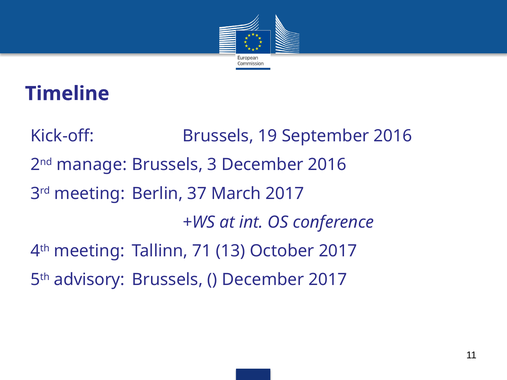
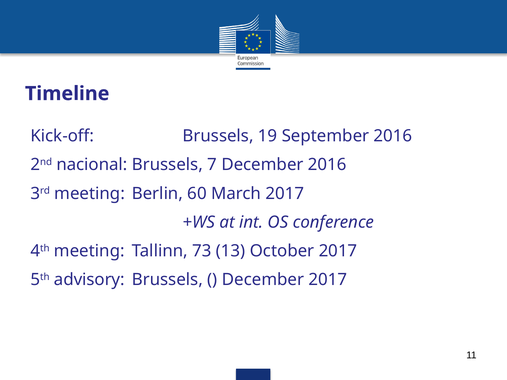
manage: manage -> nacional
3: 3 -> 7
37: 37 -> 60
71: 71 -> 73
